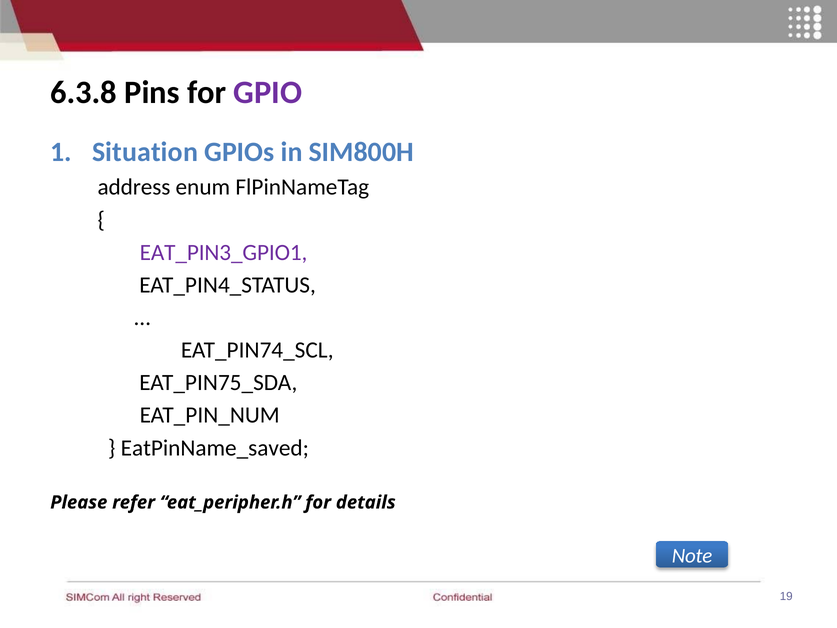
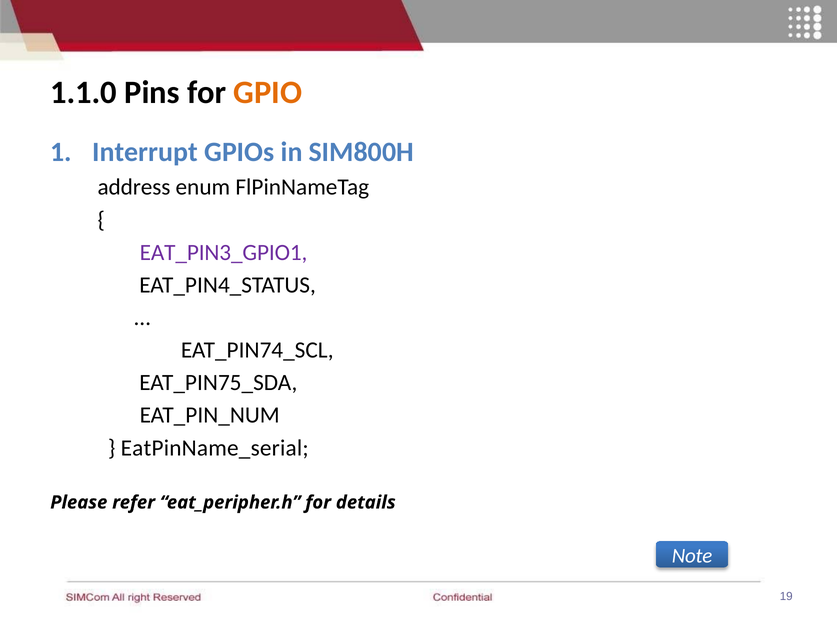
6.3.8: 6.3.8 -> 1.1.0
GPIO colour: purple -> orange
Situation: Situation -> Interrupt
EatPinName_saved: EatPinName_saved -> EatPinName_serial
